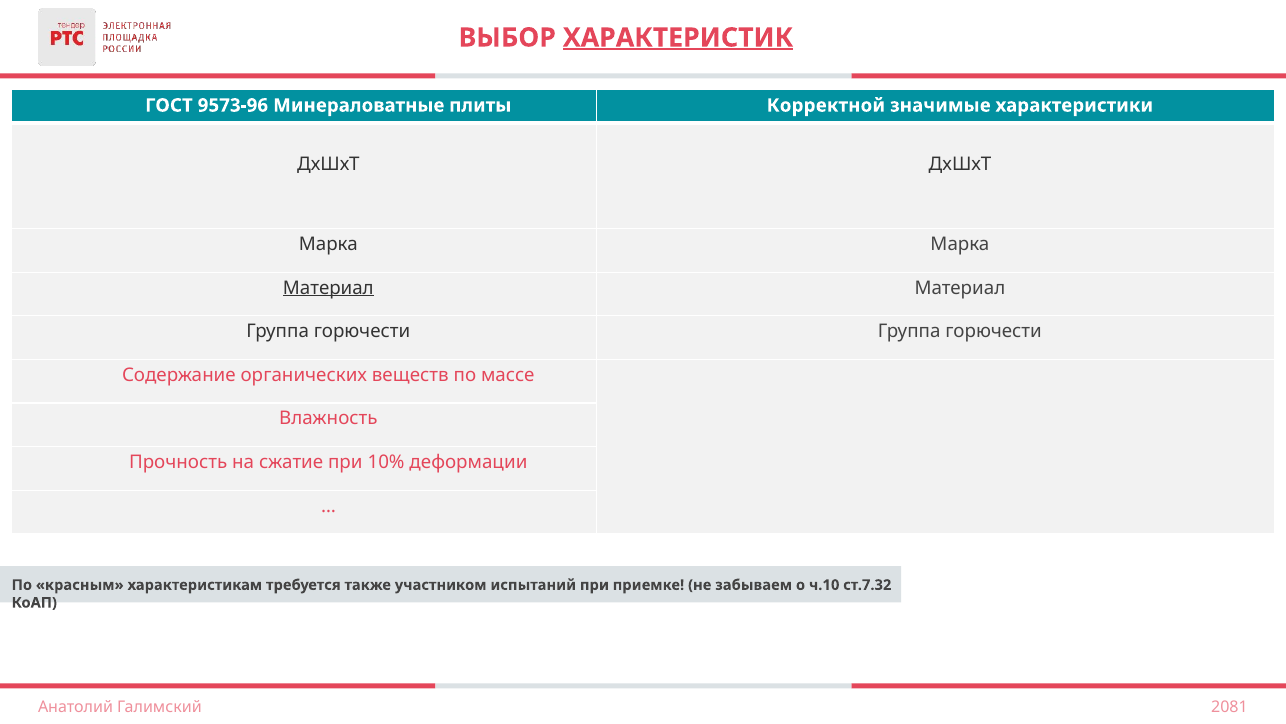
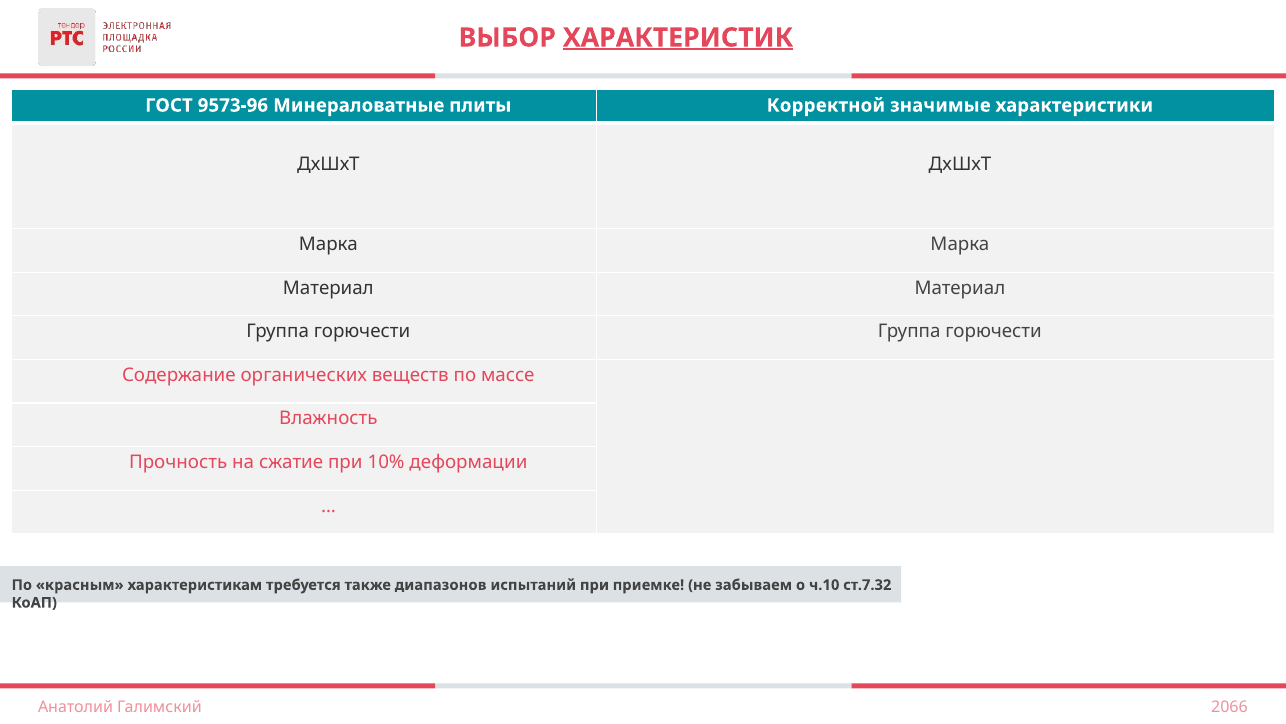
Материал at (328, 288) underline: present -> none
участником: участником -> диапазонов
2081: 2081 -> 2066
